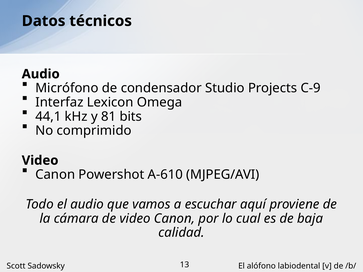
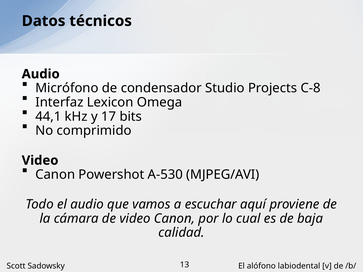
C-9: C-9 -> C-8
81: 81 -> 17
A-610: A-610 -> A-530
